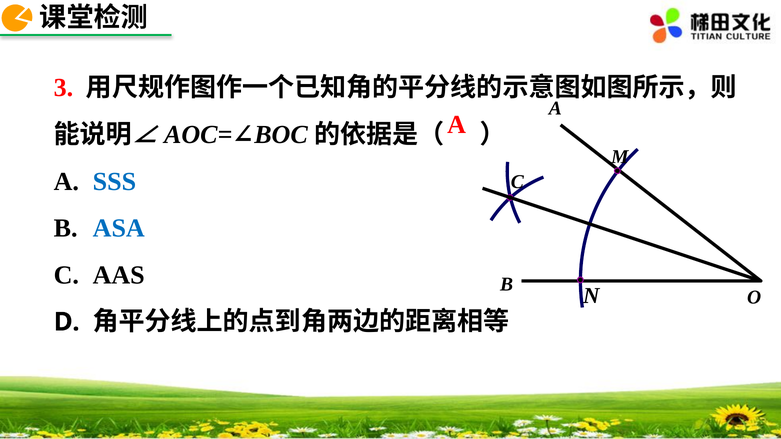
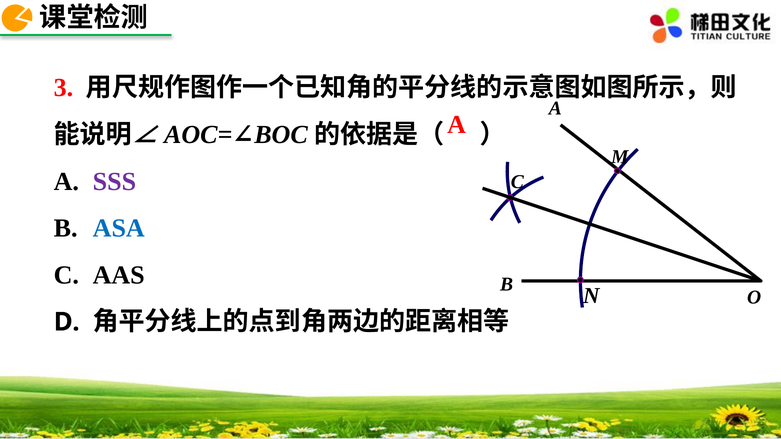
SSS colour: blue -> purple
